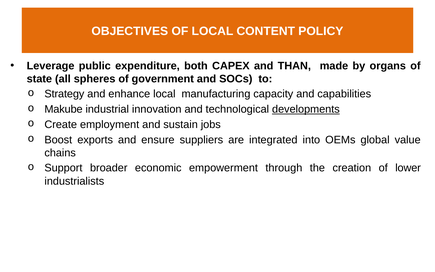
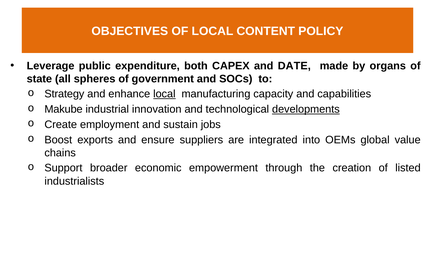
THAN: THAN -> DATE
local at (164, 94) underline: none -> present
lower: lower -> listed
